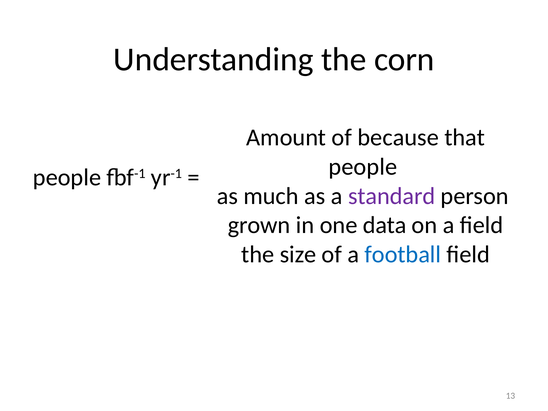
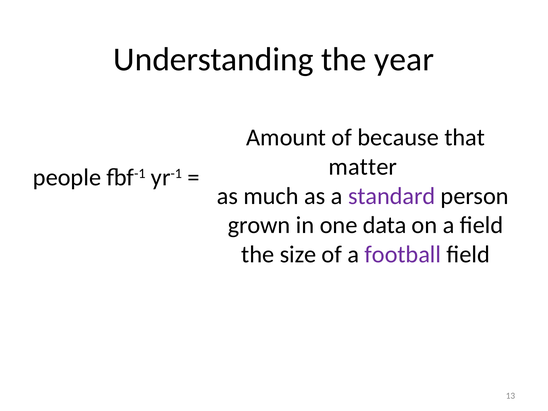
corn: corn -> year
people at (363, 167): people -> matter
football colour: blue -> purple
